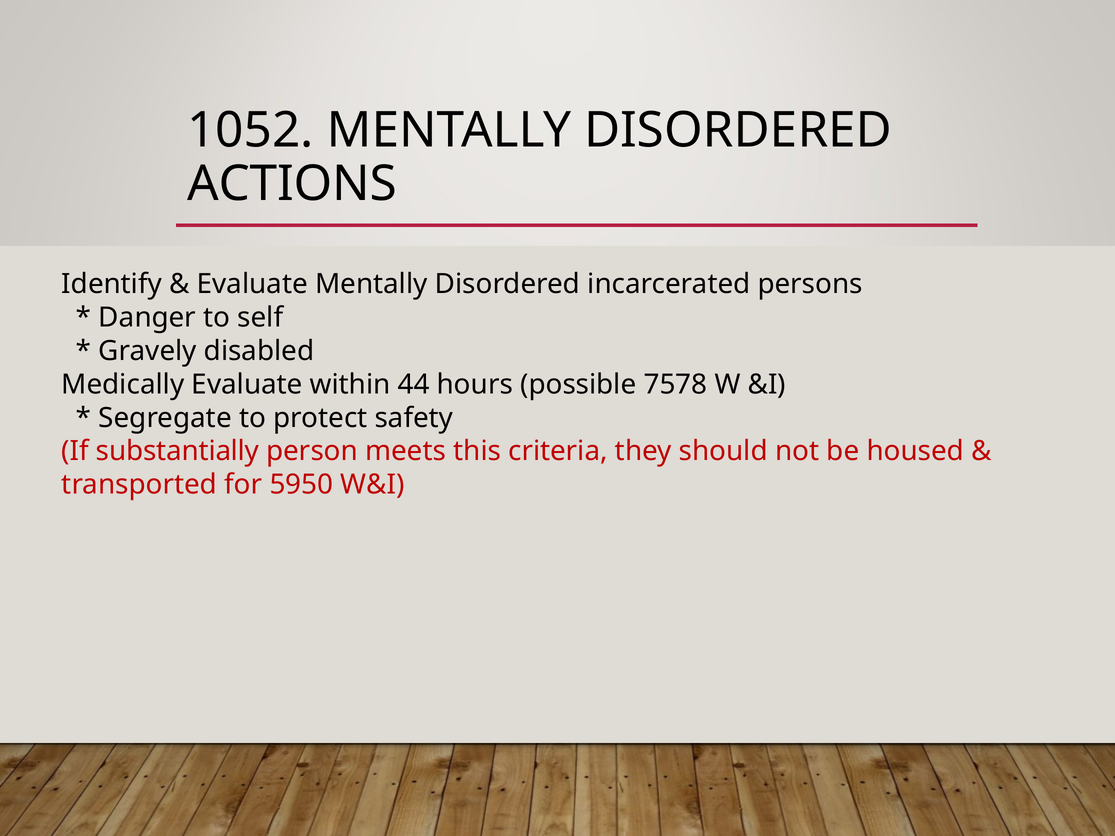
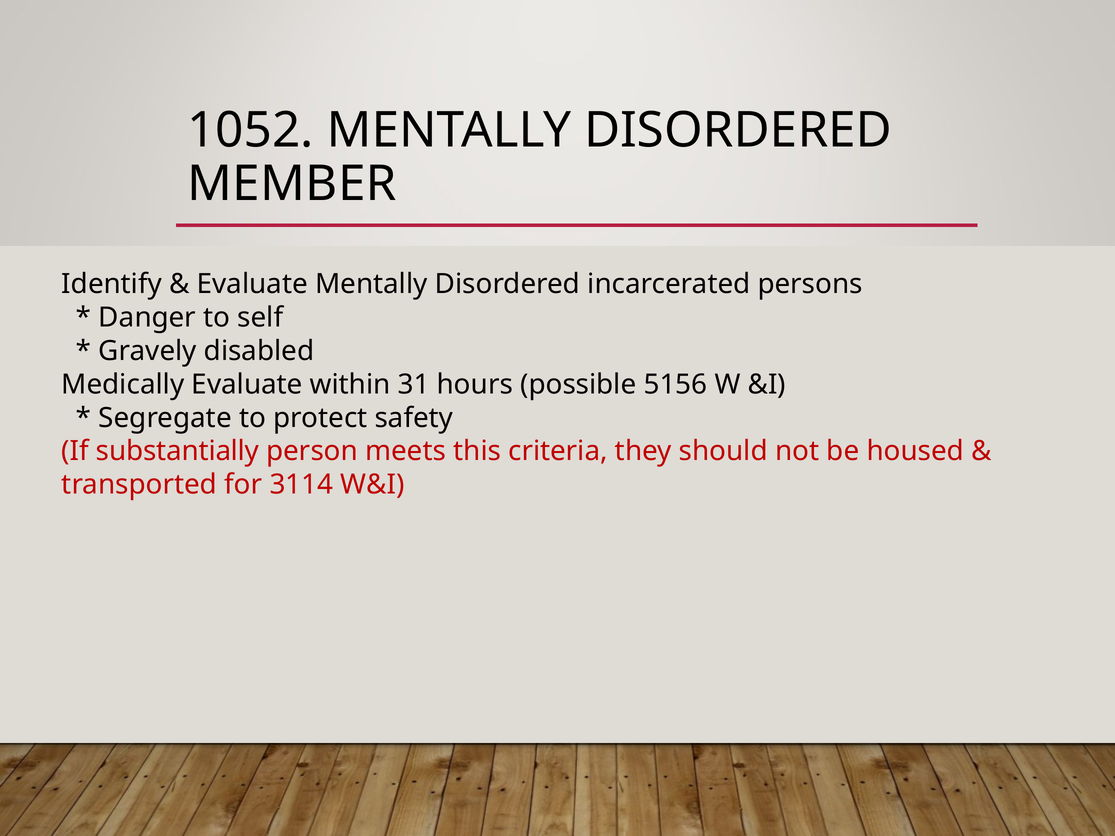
ACTIONS: ACTIONS -> MEMBER
44: 44 -> 31
7578: 7578 -> 5156
5950: 5950 -> 3114
